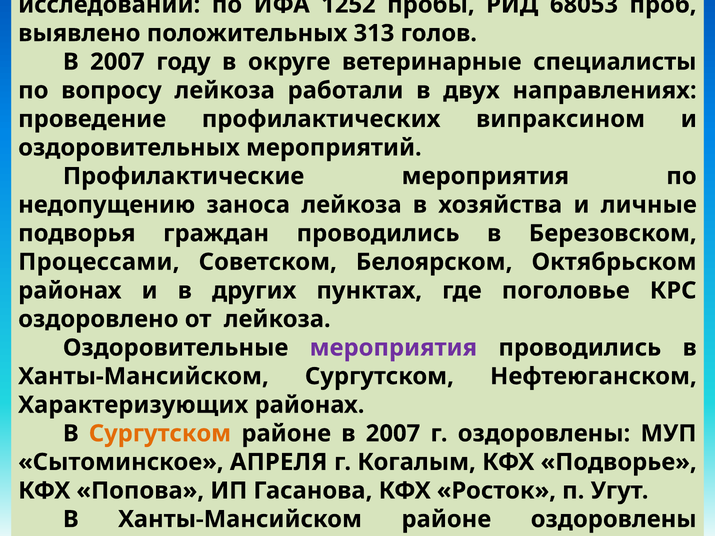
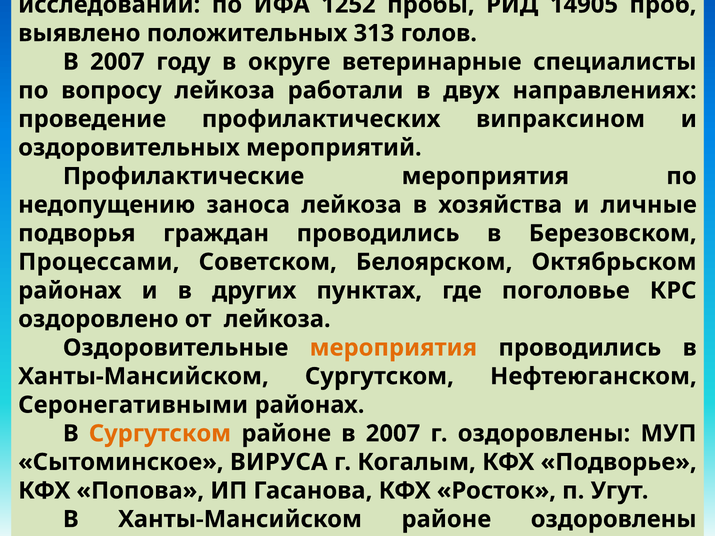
68053: 68053 -> 14905
мероприятия at (393, 348) colour: purple -> orange
Характеризующих: Характеризующих -> Серонегативными
АПРЕЛЯ: АПРЕЛЯ -> ВИРУСА
